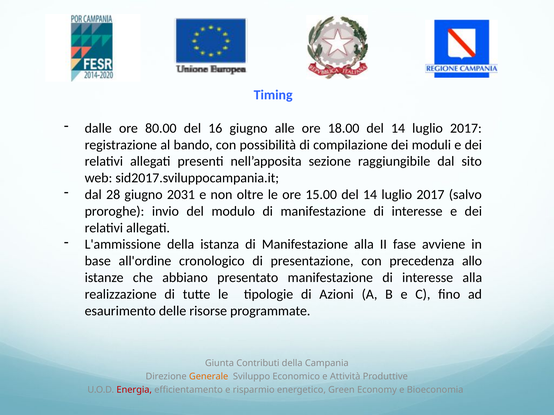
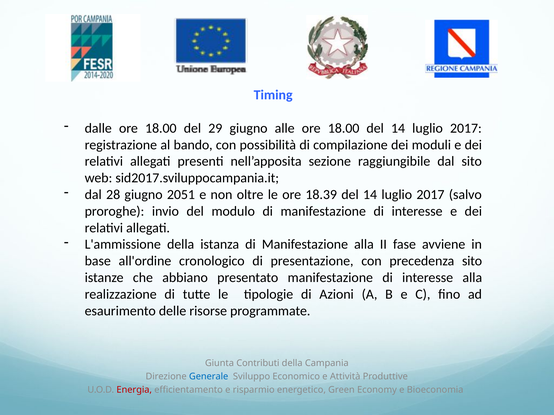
dalle ore 80.00: 80.00 -> 18.00
16: 16 -> 29
2031: 2031 -> 2051
15.00: 15.00 -> 18.39
precedenza allo: allo -> sito
Generale colour: orange -> blue
